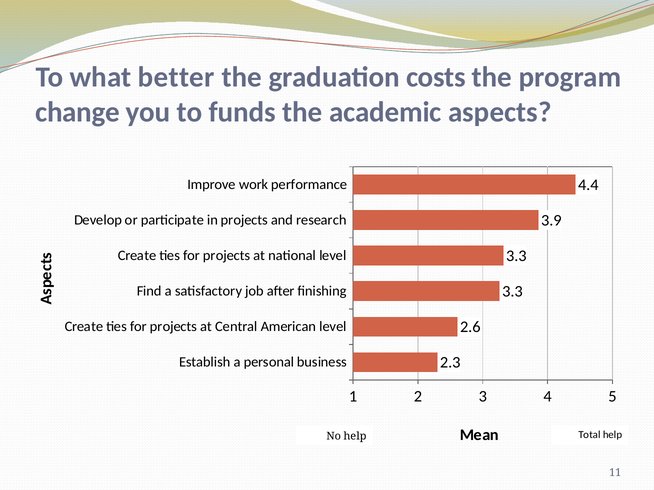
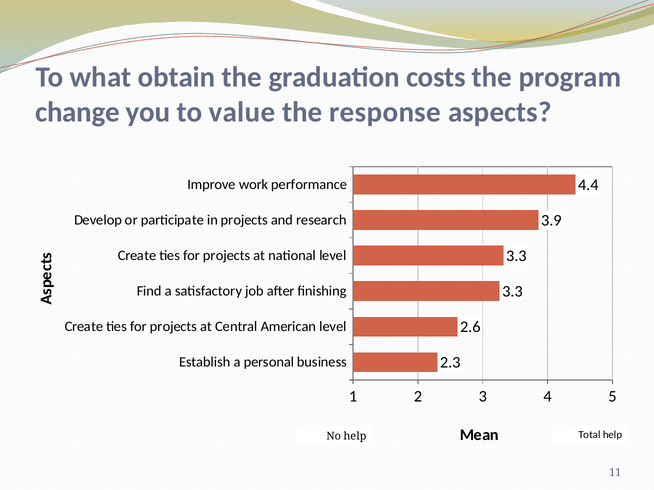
better: better -> obtain
funds: funds -> value
academic: academic -> response
